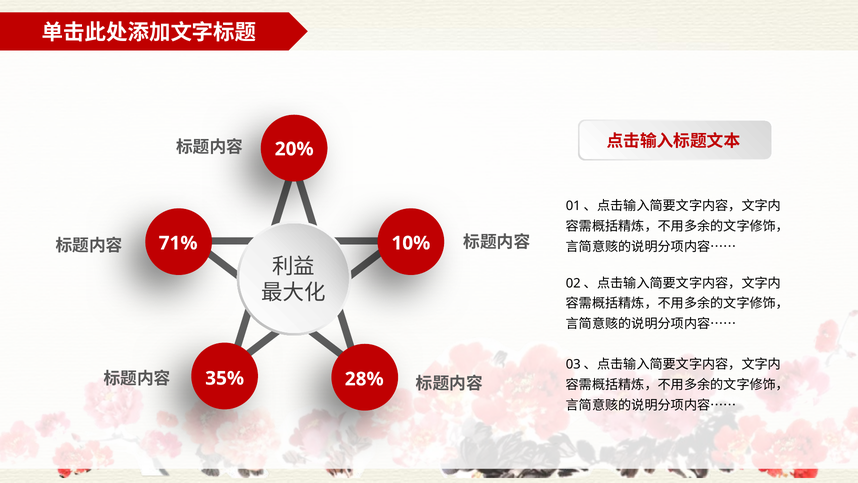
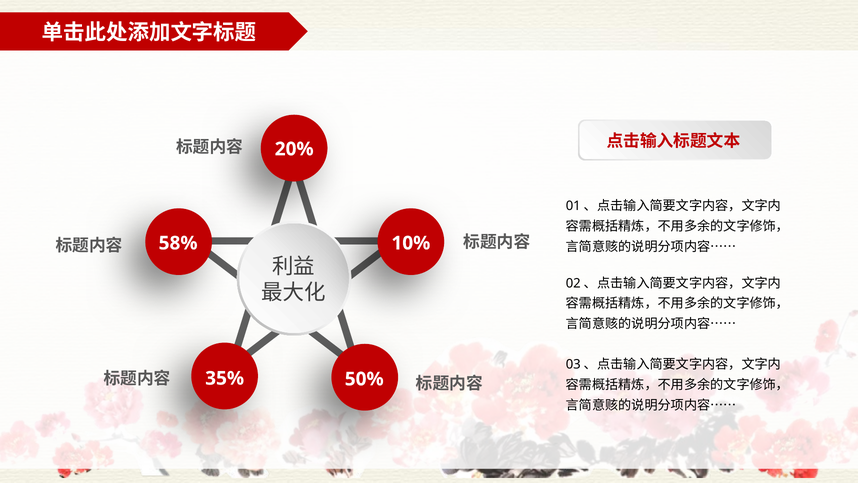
71%: 71% -> 58%
28%: 28% -> 50%
